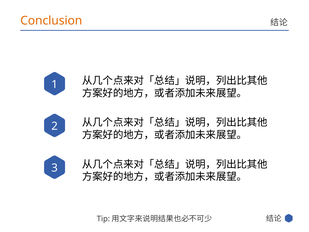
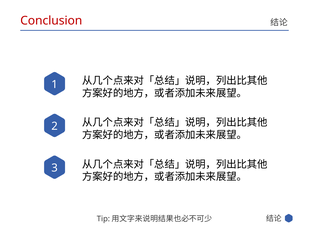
Conclusion colour: orange -> red
